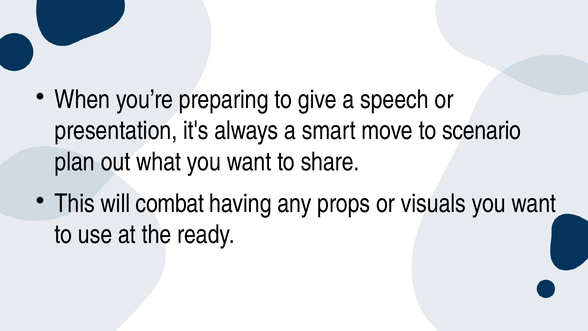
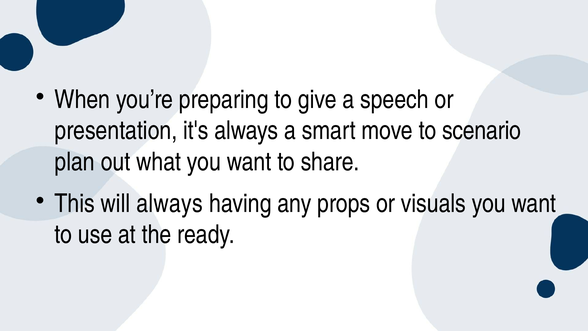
will combat: combat -> always
